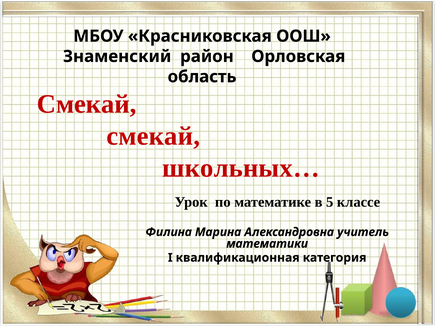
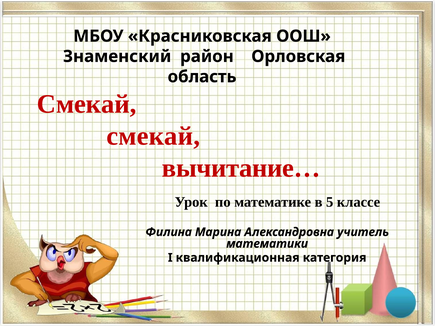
школьных…: школьных… -> вычитание…
